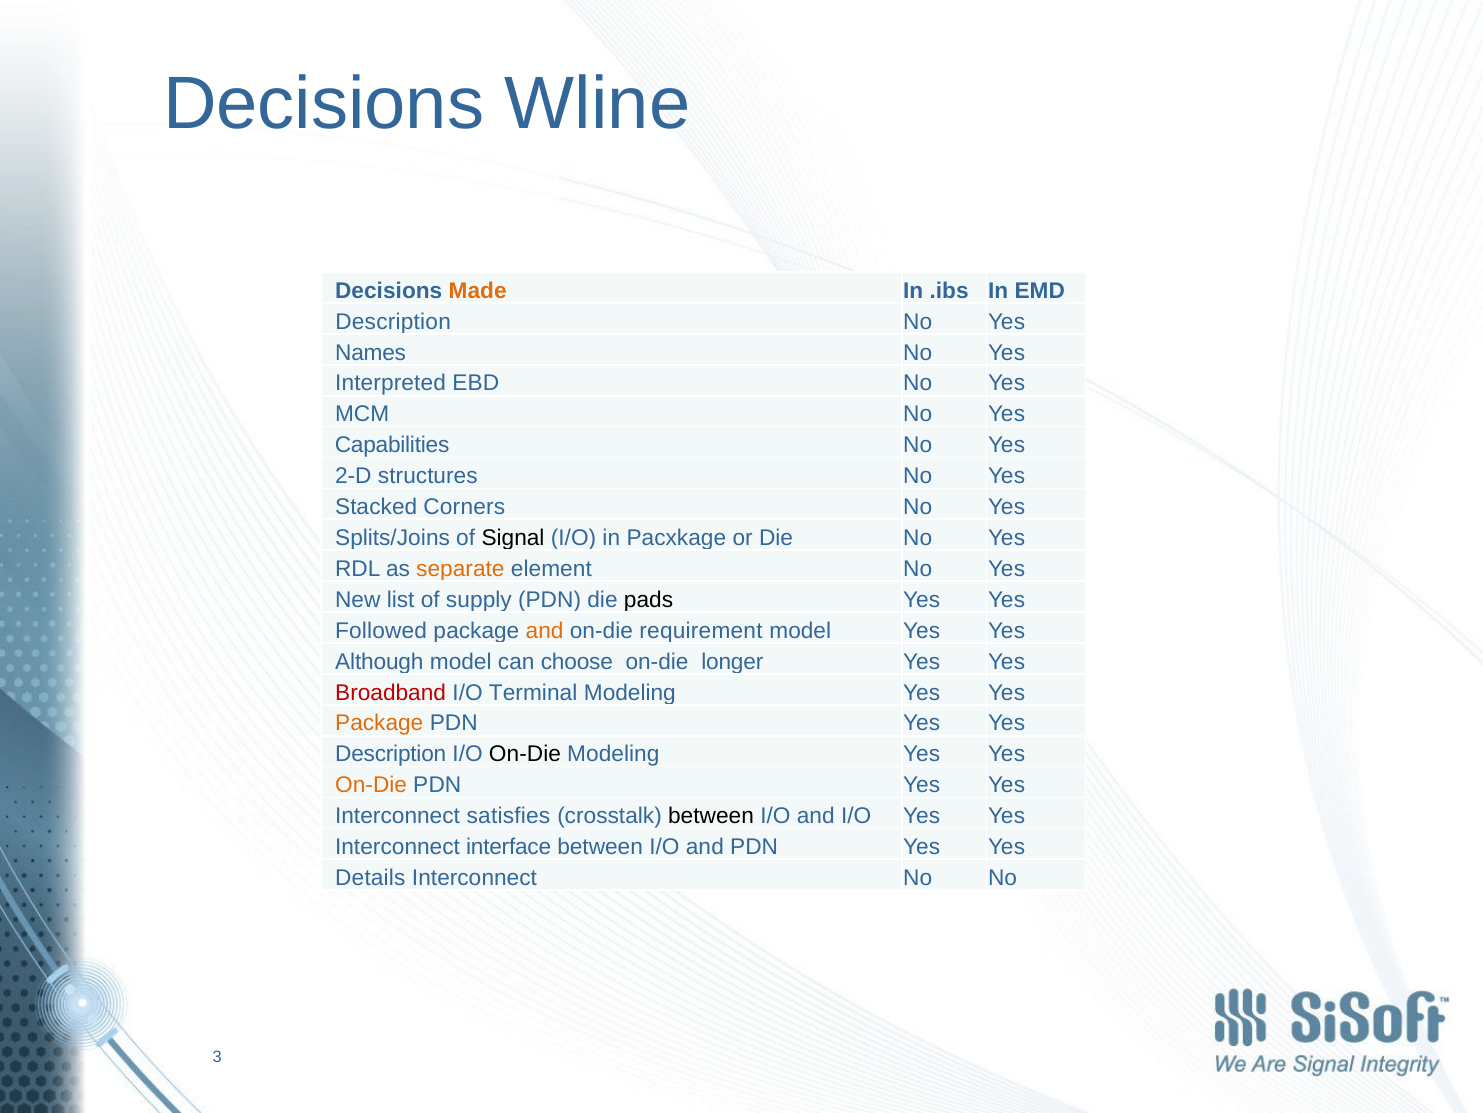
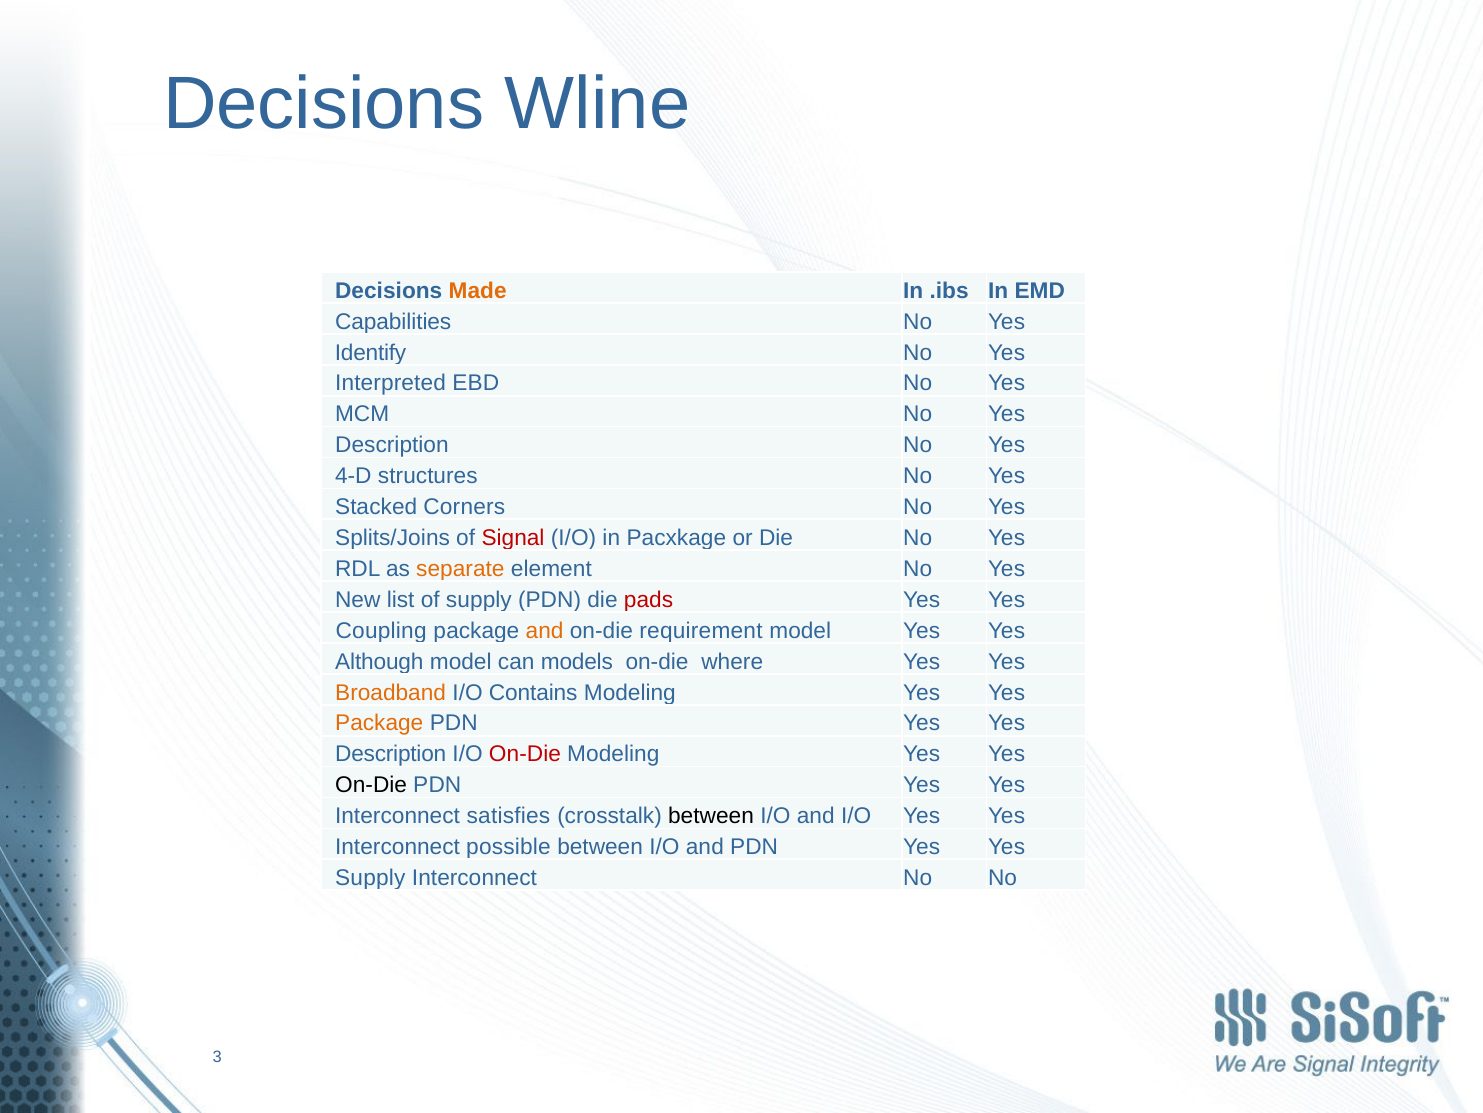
Description at (393, 321): Description -> Capabilities
Names: Names -> Identify
Capabilities at (392, 445): Capabilities -> Description
2-D: 2-D -> 4-D
Signal colour: black -> red
pads colour: black -> red
Followed: Followed -> Coupling
choose: choose -> models
longer: longer -> where
Broadband colour: red -> orange
Terminal: Terminal -> Contains
On-Die at (525, 754) colour: black -> red
On-Die at (371, 785) colour: orange -> black
interface: interface -> possible
Details at (370, 877): Details -> Supply
